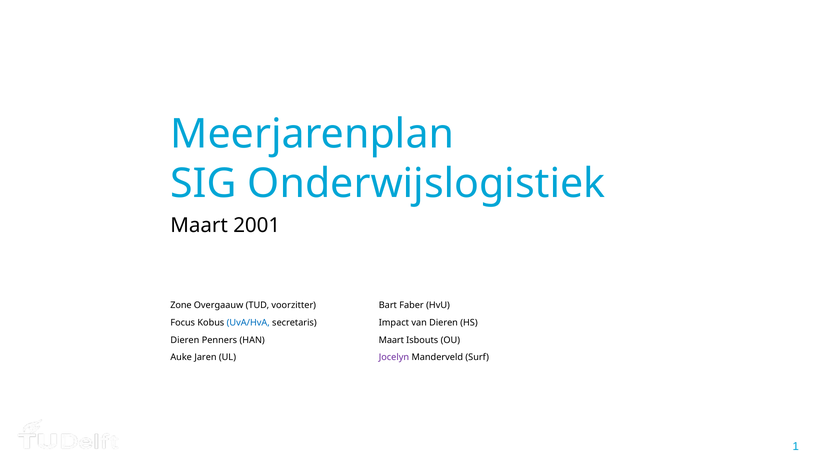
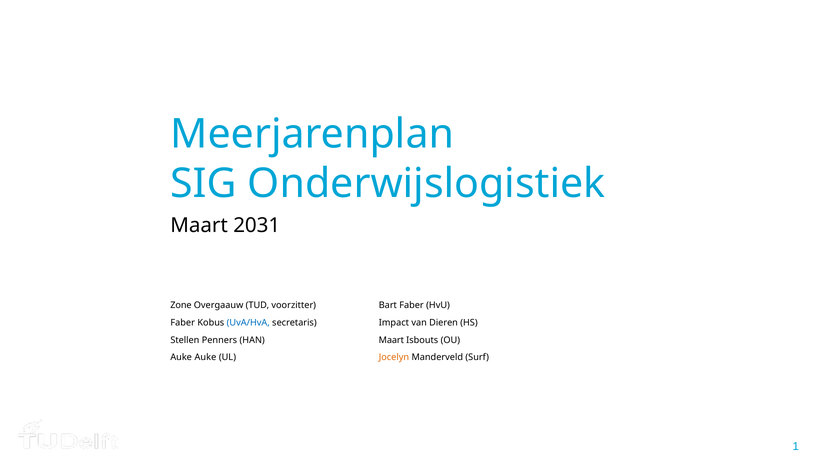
2001: 2001 -> 2031
Focus at (183, 323): Focus -> Faber
Dieren at (185, 340): Dieren -> Stellen
Auke Jaren: Jaren -> Auke
Jocelyn colour: purple -> orange
